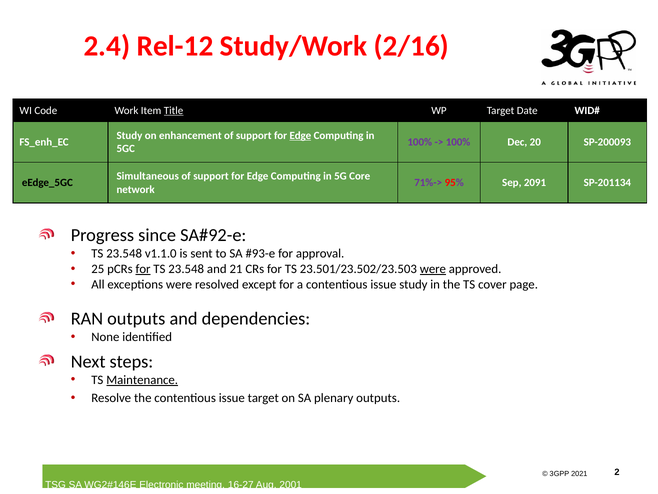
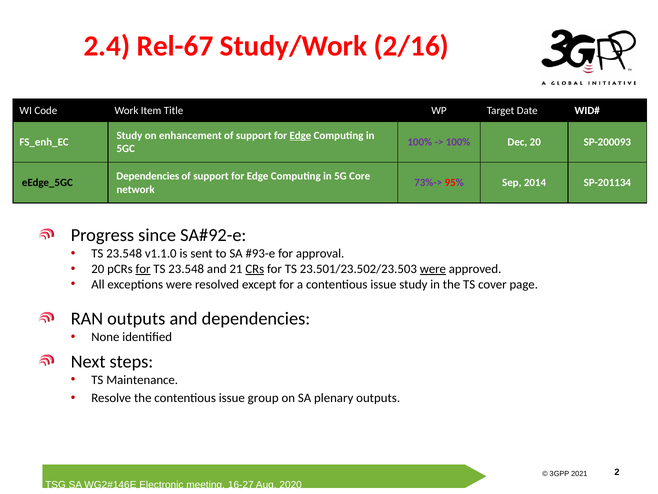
Rel-12: Rel-12 -> Rel-67
Title underline: present -> none
Simultaneous at (148, 176): Simultaneous -> Dependencies
71%->: 71%-> -> 73%->
2091: 2091 -> 2014
25 at (98, 269): 25 -> 20
CRs underline: none -> present
Maintenance underline: present -> none
issue target: target -> group
2001: 2001 -> 2020
